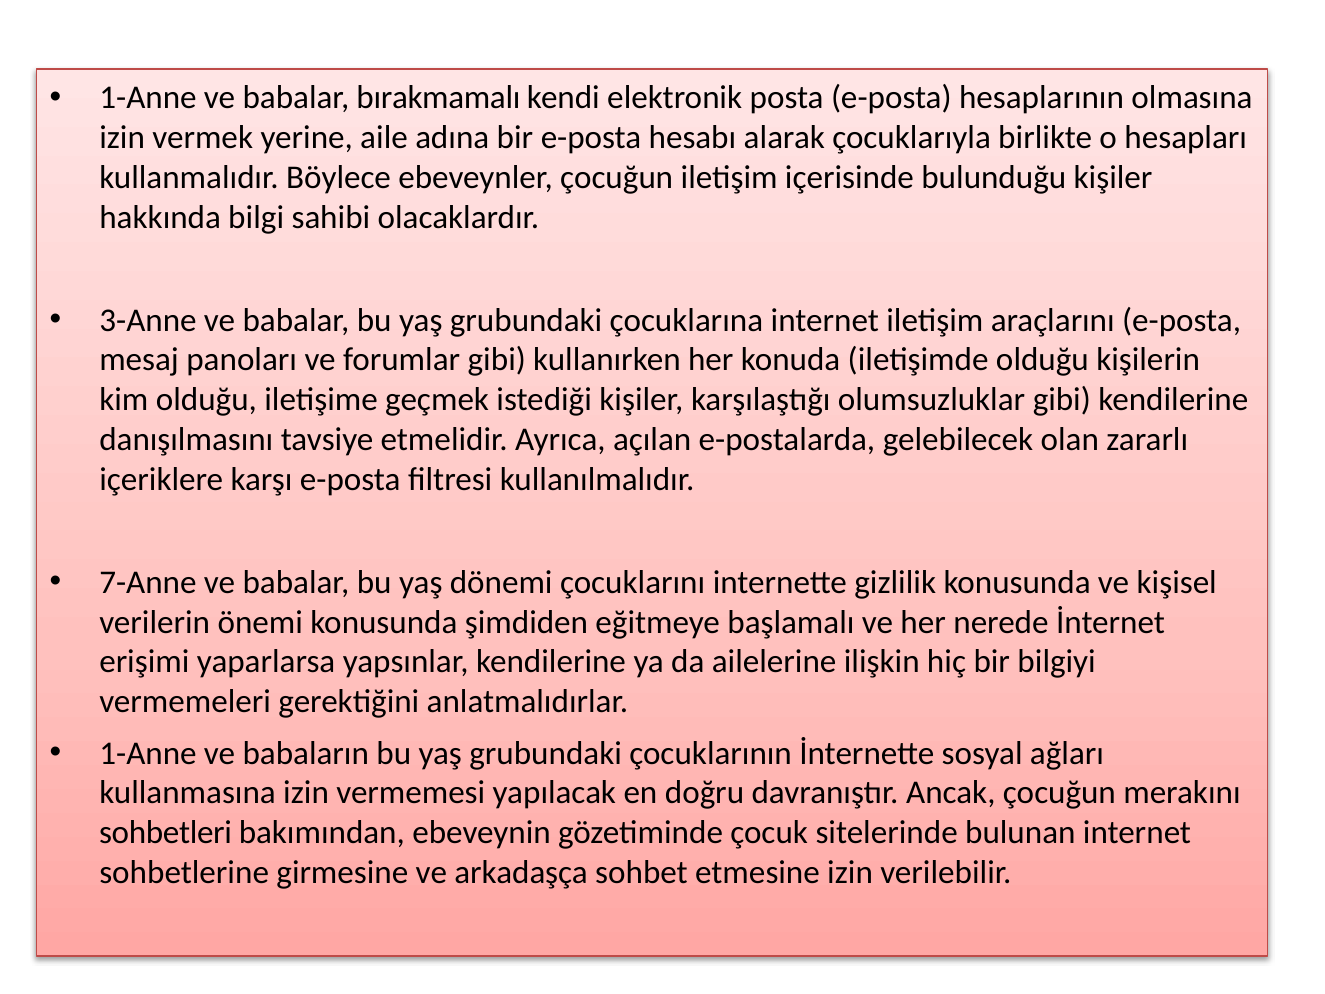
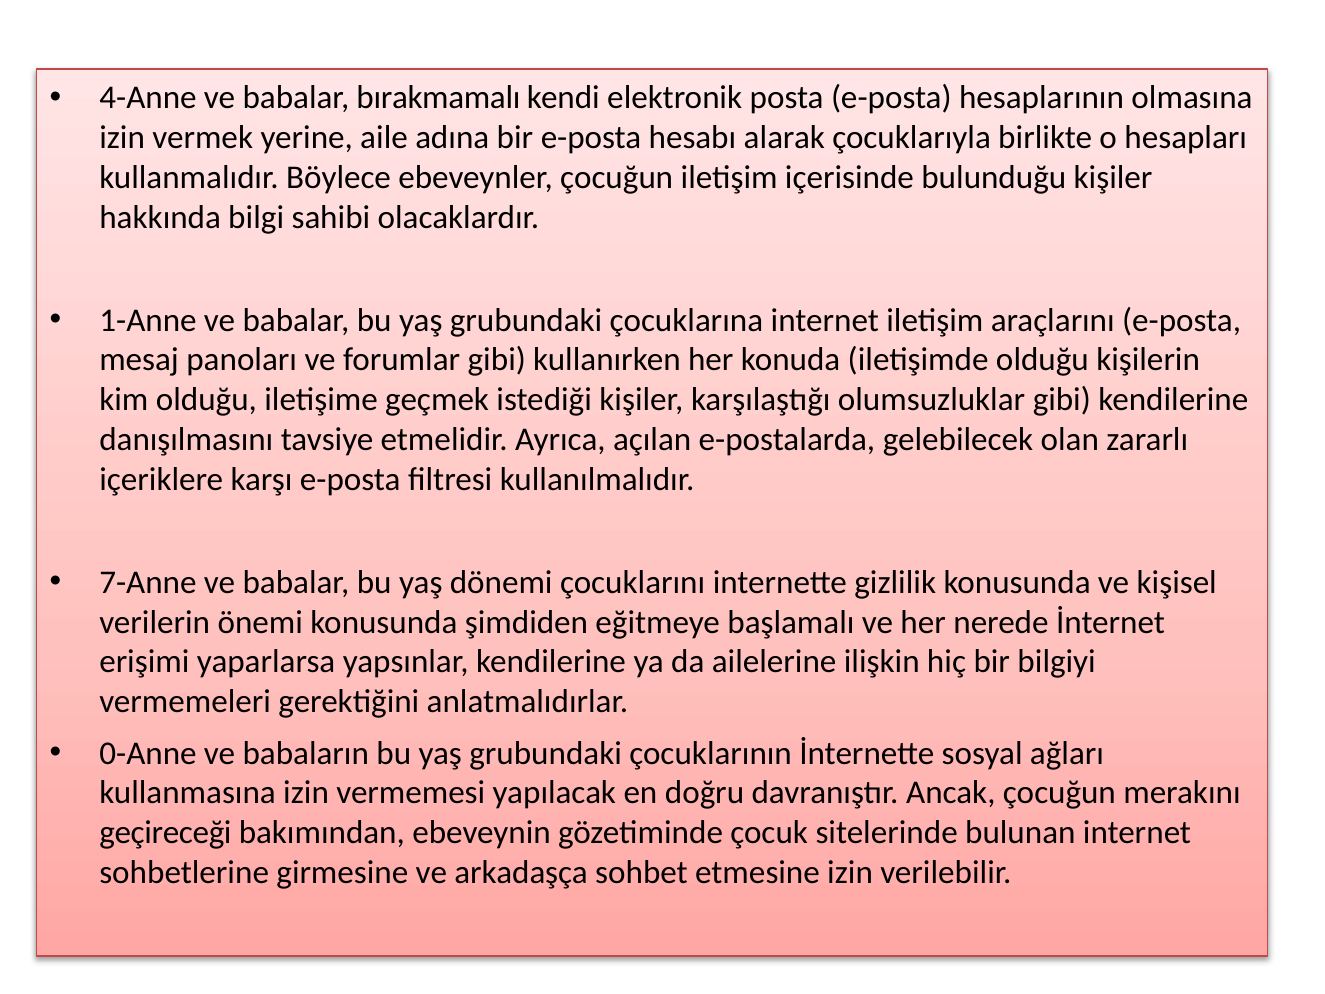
1-Anne at (148, 98): 1-Anne -> 4-Anne
3-Anne: 3-Anne -> 1-Anne
1-Anne at (148, 753): 1-Anne -> 0-Anne
sohbetleri: sohbetleri -> geçireceği
